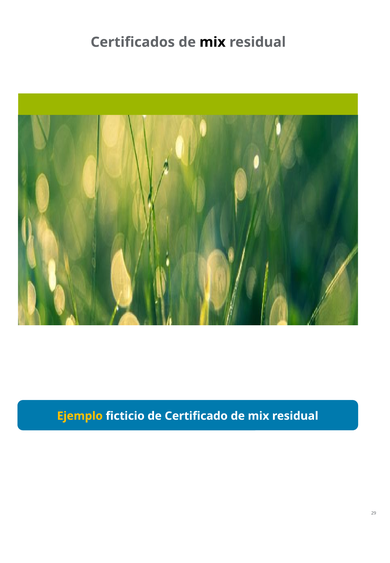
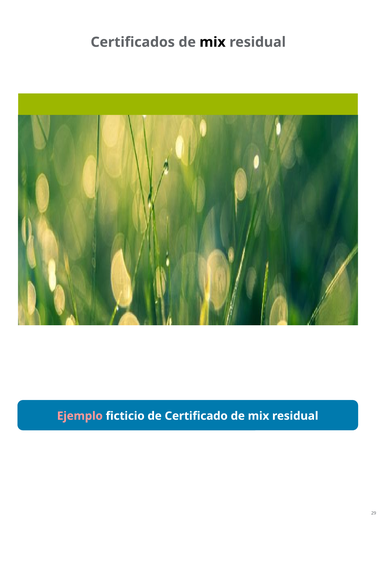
Ejemplo colour: yellow -> pink
